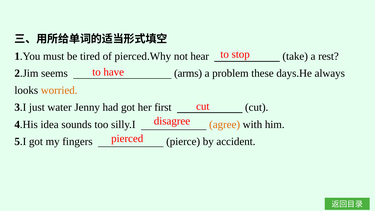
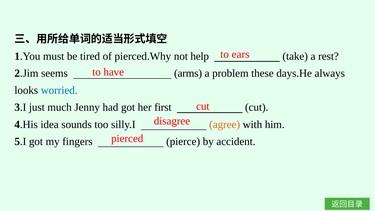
stop: stop -> ears
hear: hear -> help
worried colour: orange -> blue
water: water -> much
